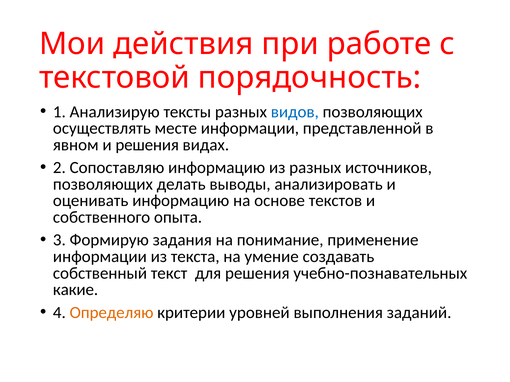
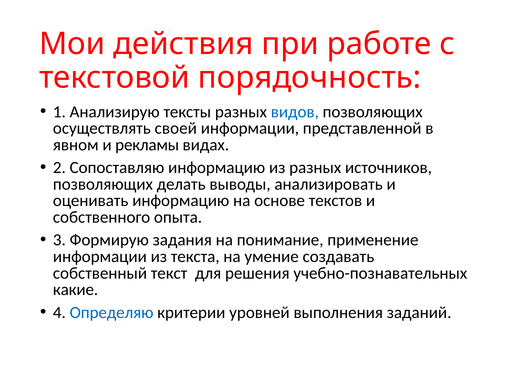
месте: месте -> своей
и решения: решения -> рекламы
Определяю colour: orange -> blue
